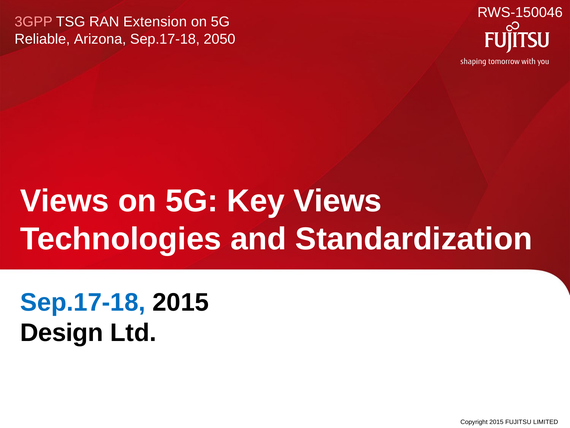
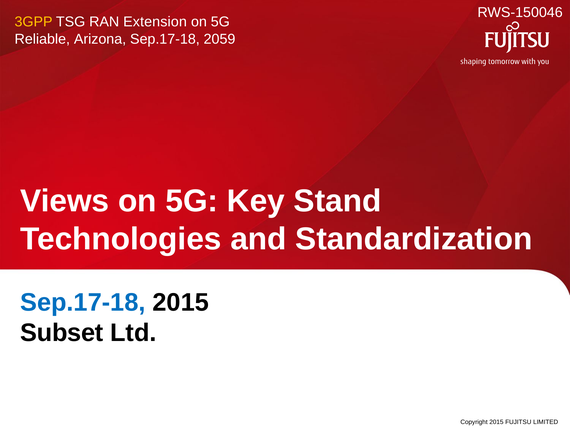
3GPP colour: pink -> yellow
2050: 2050 -> 2059
Key Views: Views -> Stand
Design: Design -> Subset
